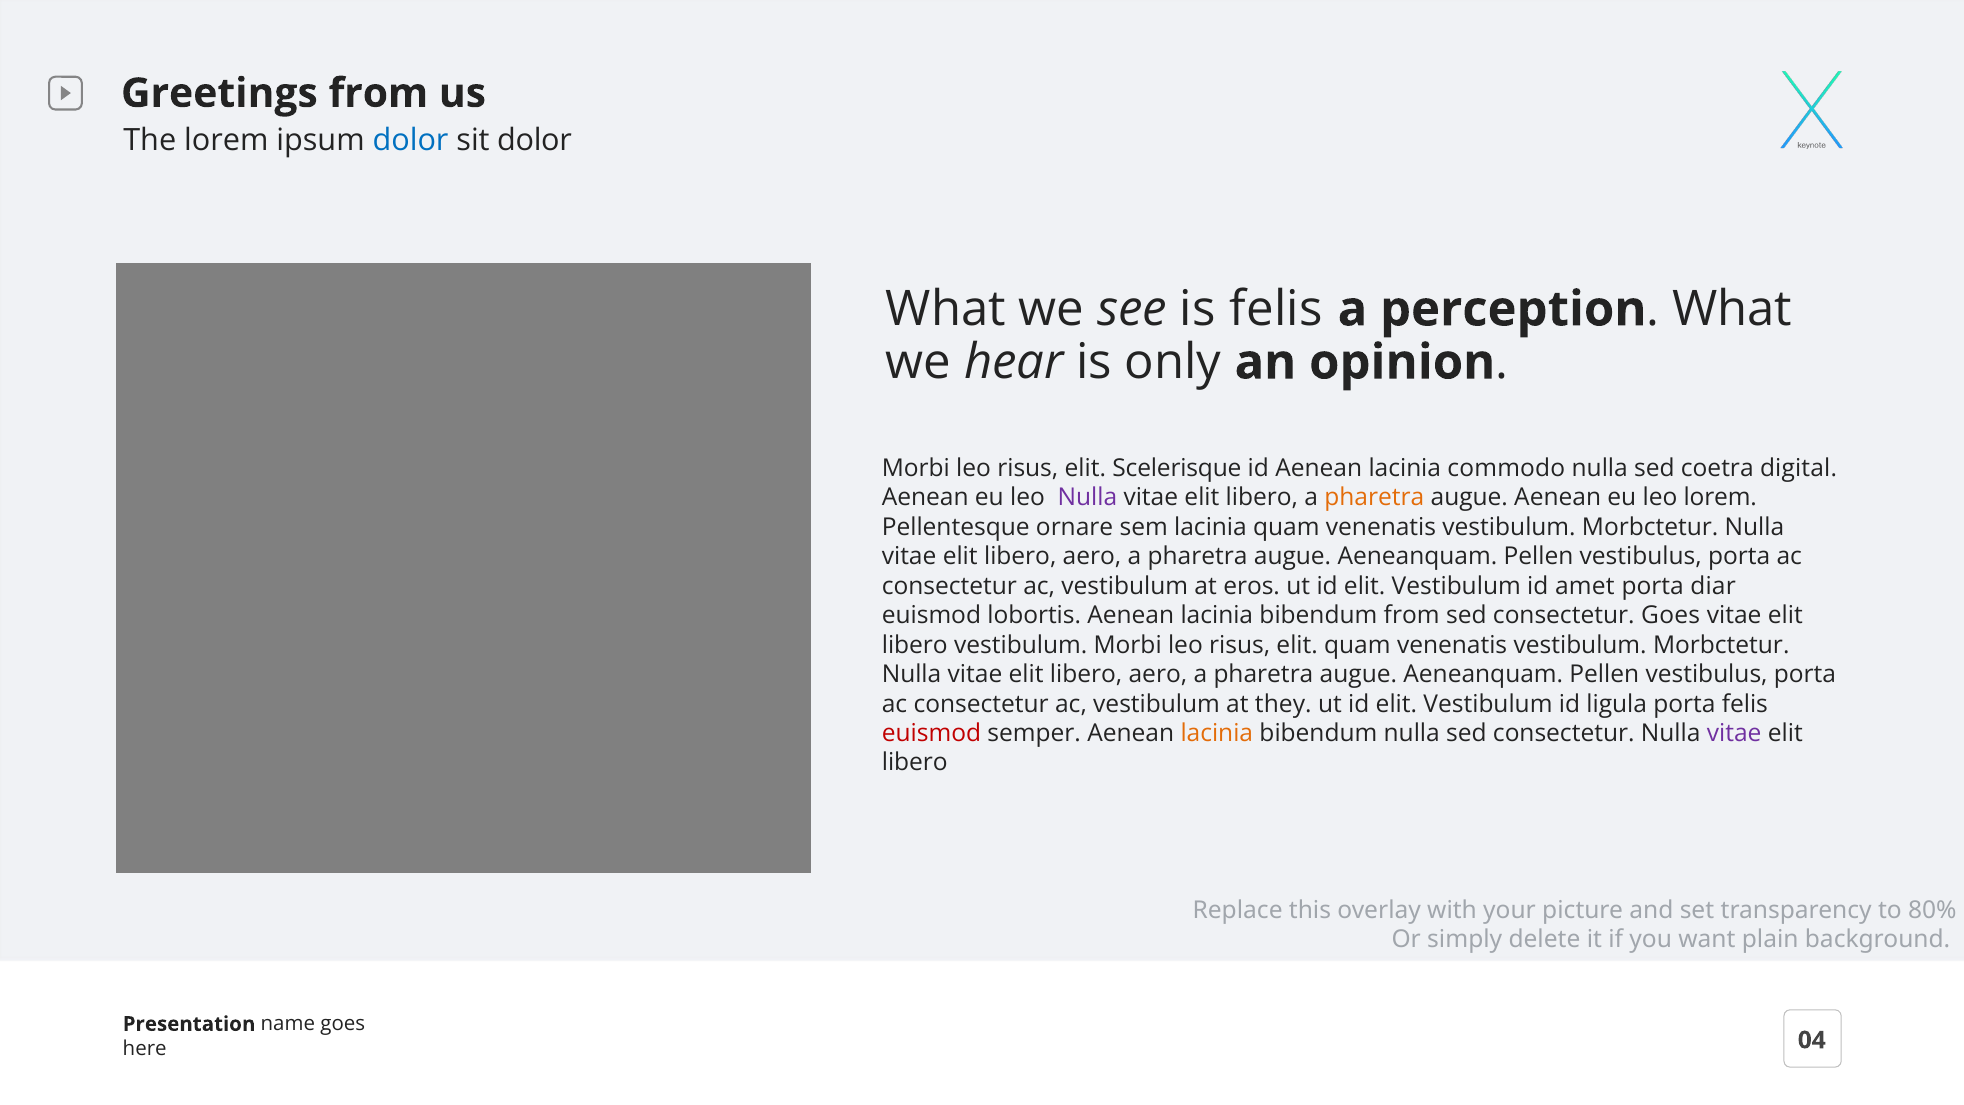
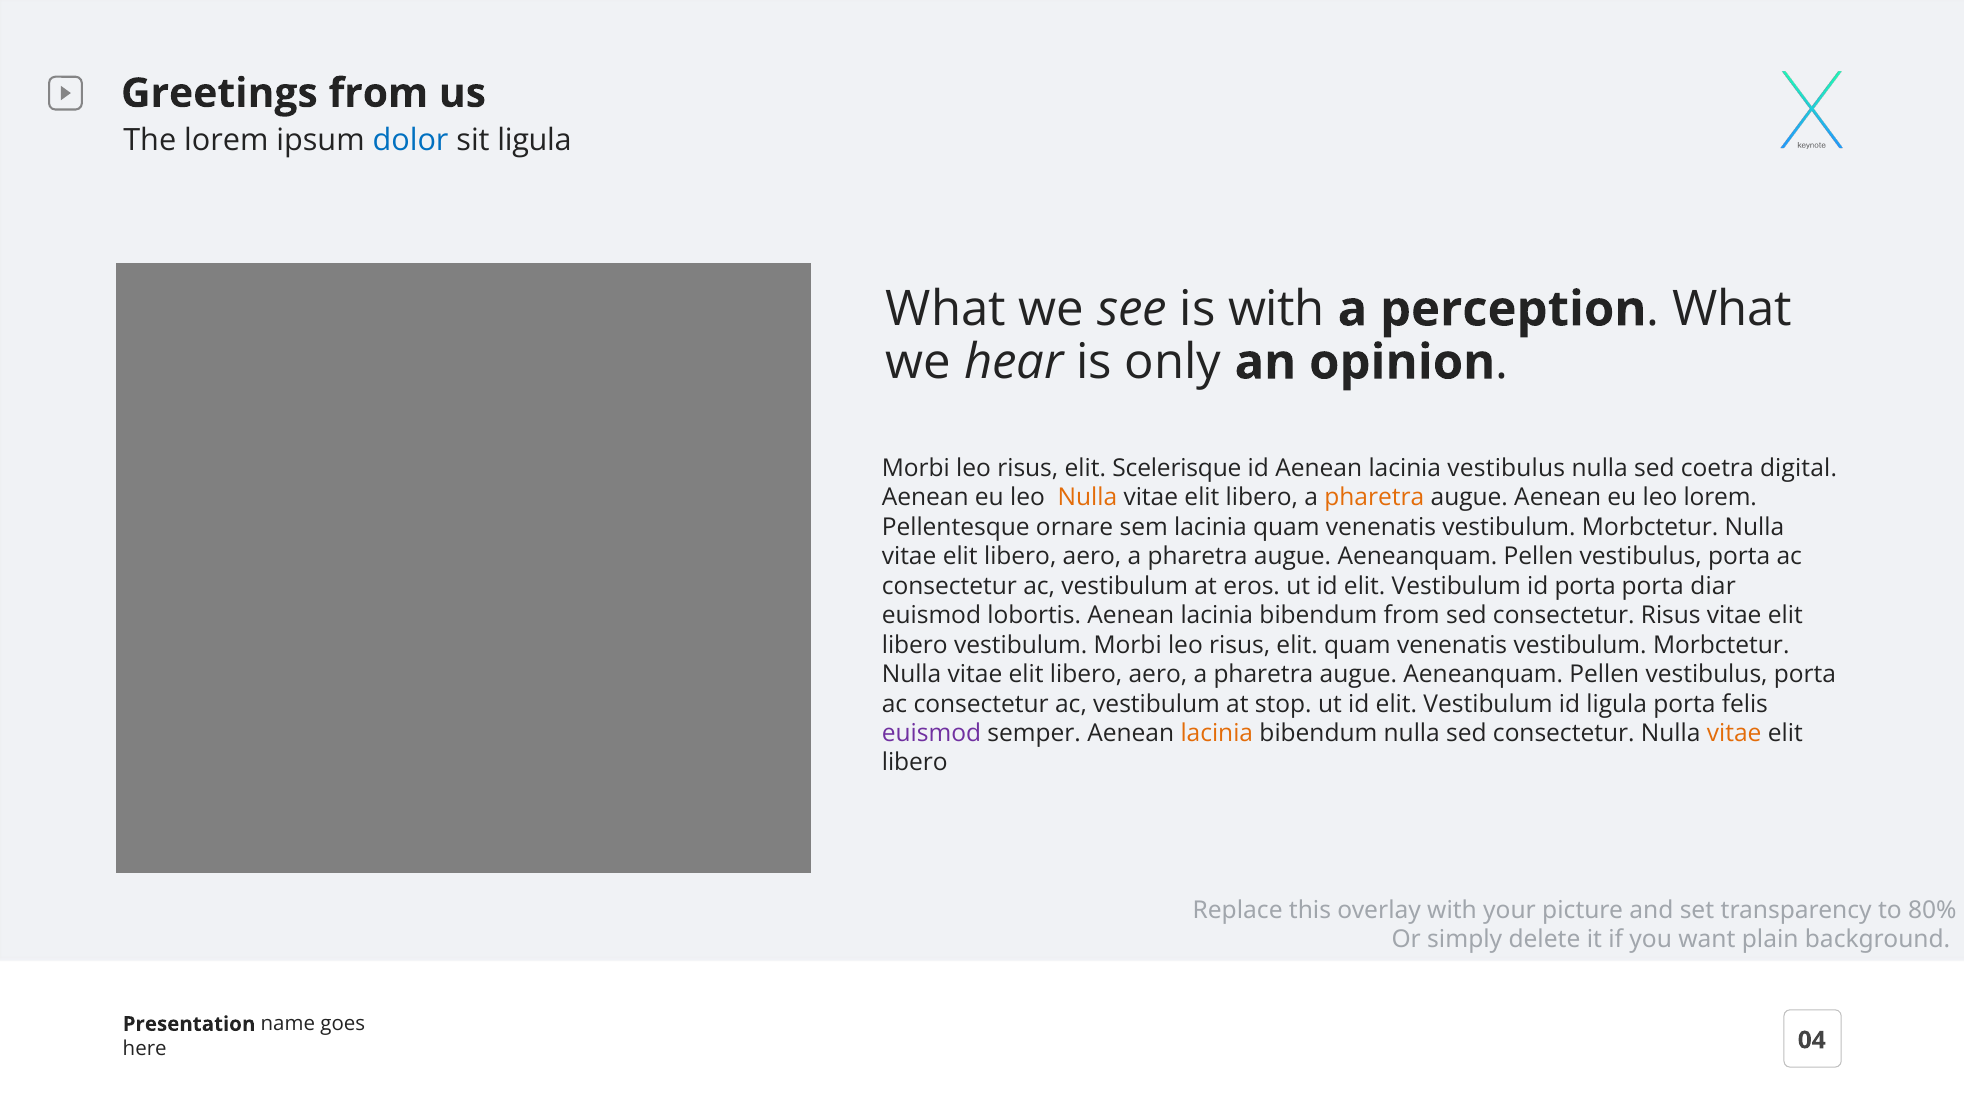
sit dolor: dolor -> ligula
is felis: felis -> with
lacinia commodo: commodo -> vestibulus
Nulla at (1087, 498) colour: purple -> orange
id amet: amet -> porta
consectetur Goes: Goes -> Risus
they: they -> stop
euismod at (931, 733) colour: red -> purple
vitae at (1734, 733) colour: purple -> orange
